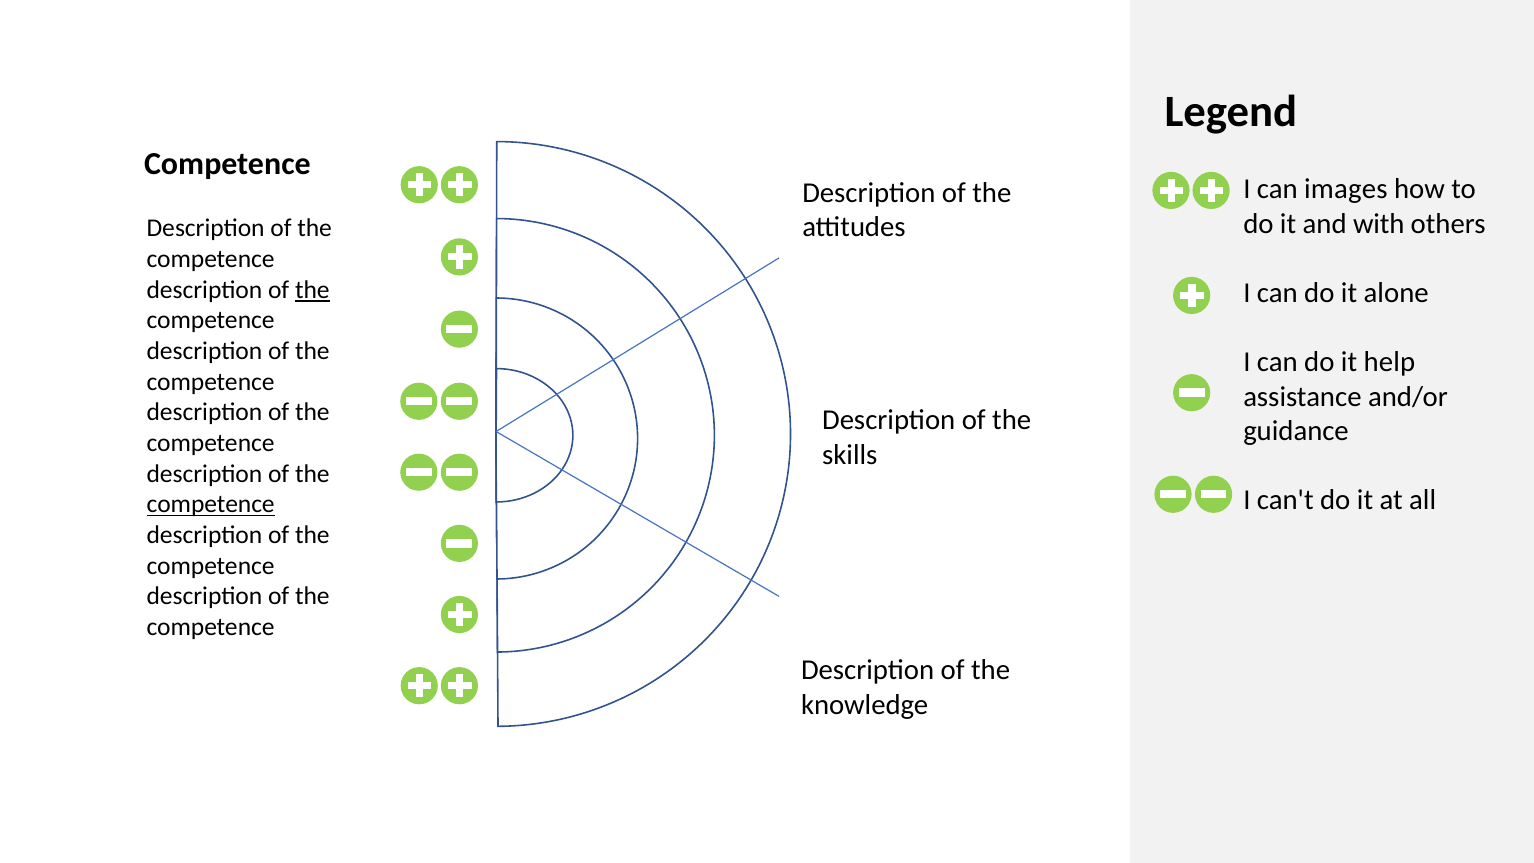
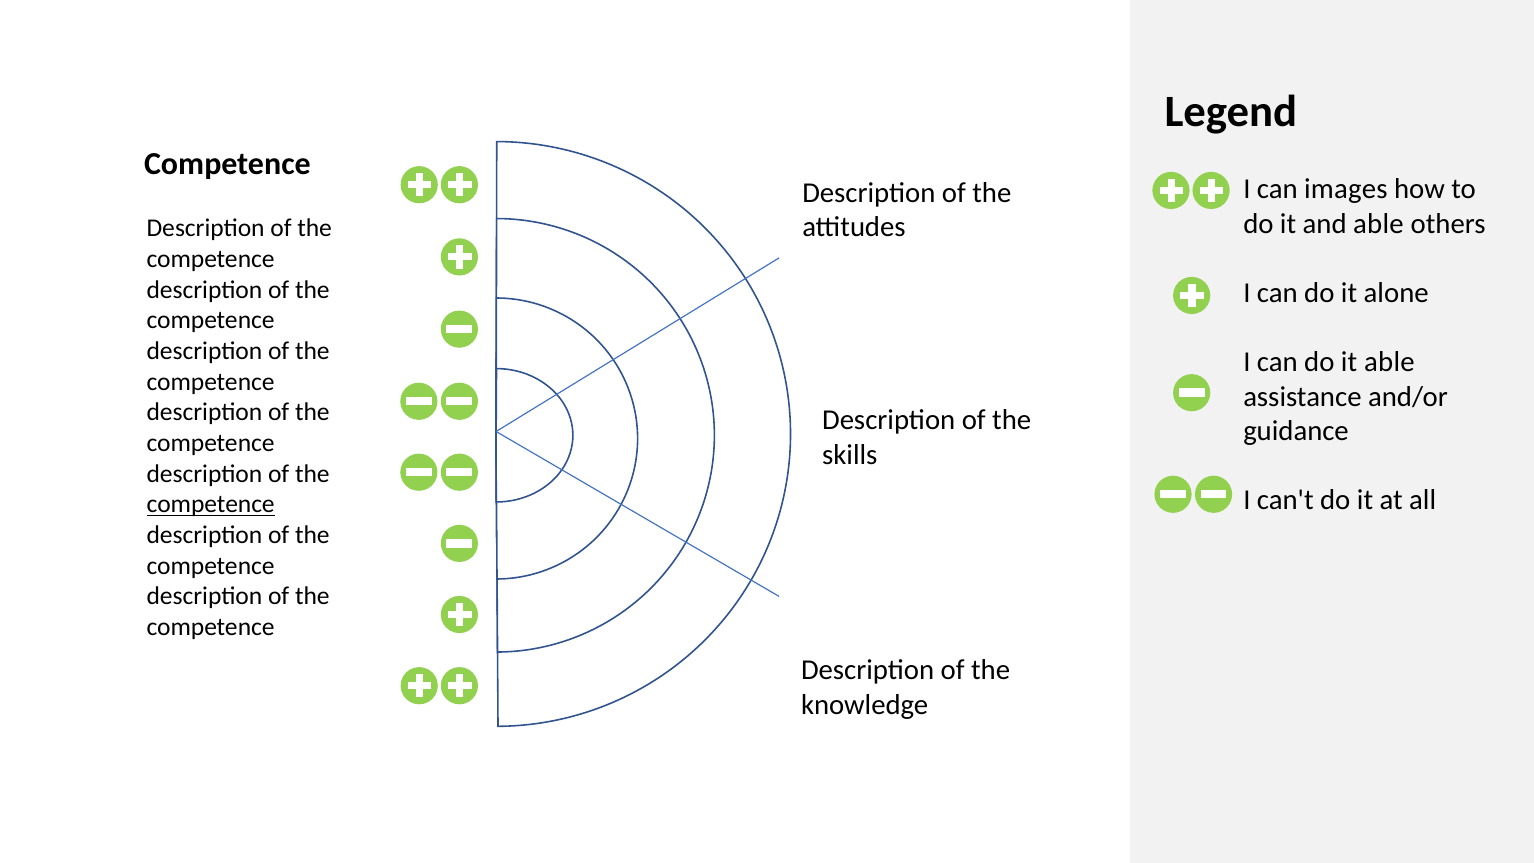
and with: with -> able
the at (312, 290) underline: present -> none
it help: help -> able
